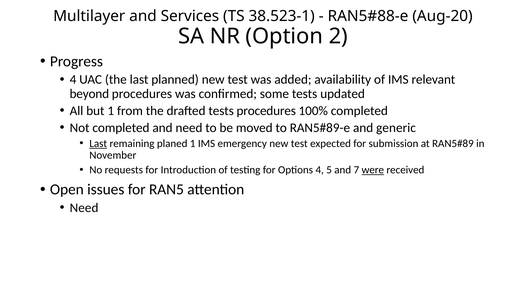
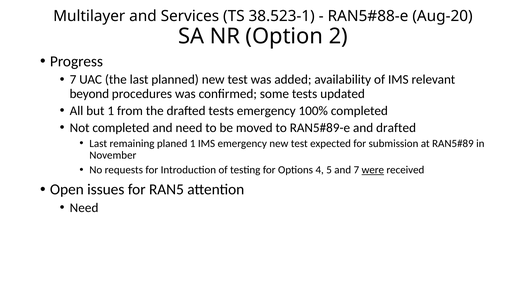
4 at (73, 80): 4 -> 7
tests procedures: procedures -> emergency
and generic: generic -> drafted
Last at (98, 143) underline: present -> none
